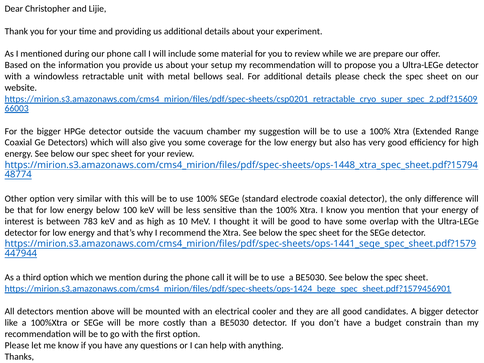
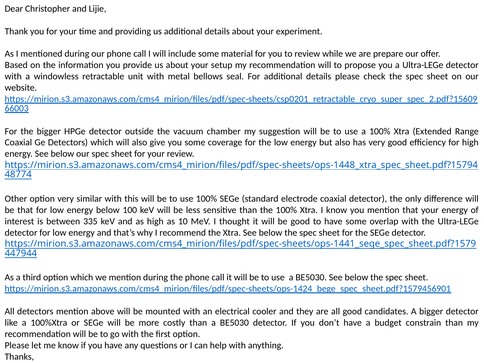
783: 783 -> 335
